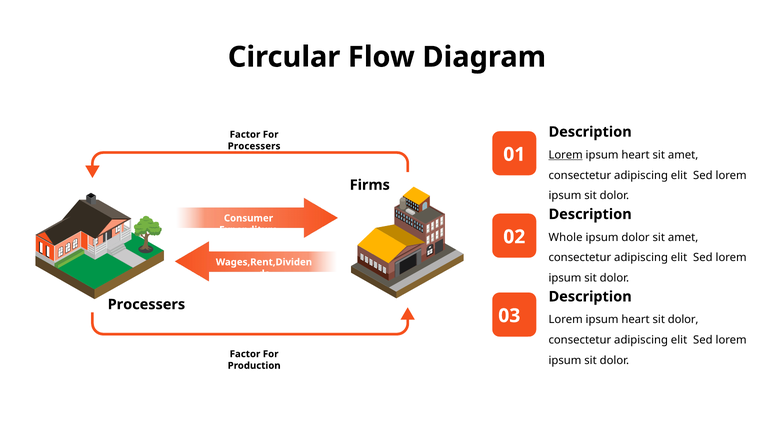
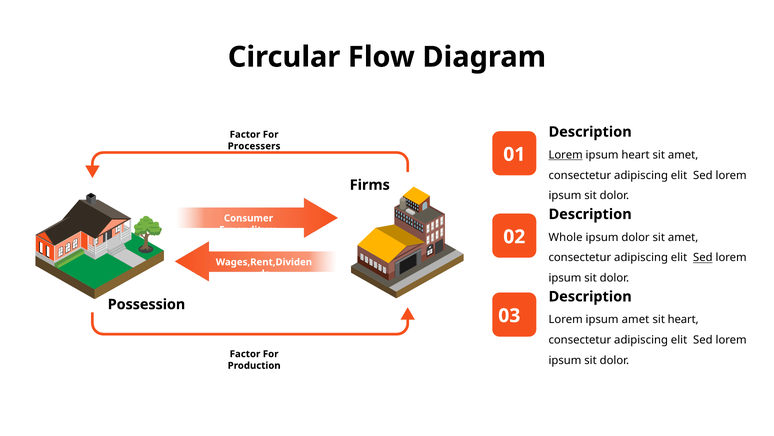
Sed at (703, 257) underline: none -> present
Processers at (146, 304): Processers -> Possession
heart at (636, 319): heart -> amet
dolor at (683, 319): dolor -> heart
